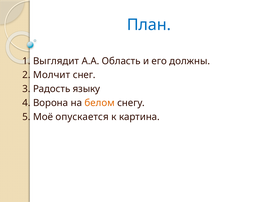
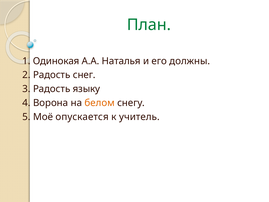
План colour: blue -> green
Выглядит: Выглядит -> Одинокая
Область: Область -> Наталья
2 Молчит: Молчит -> Радость
картина: картина -> учитель
